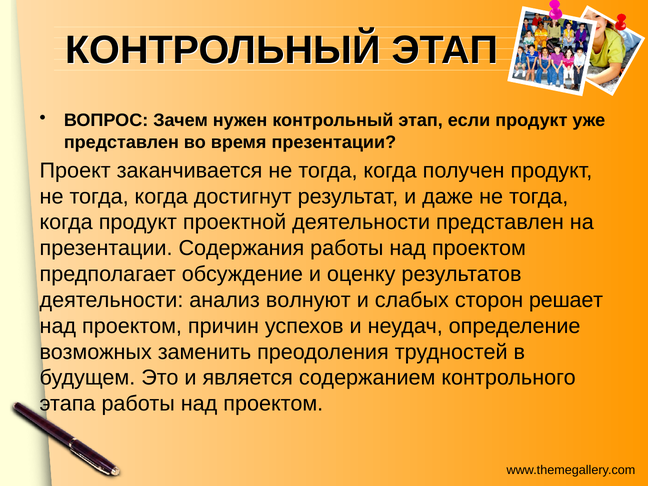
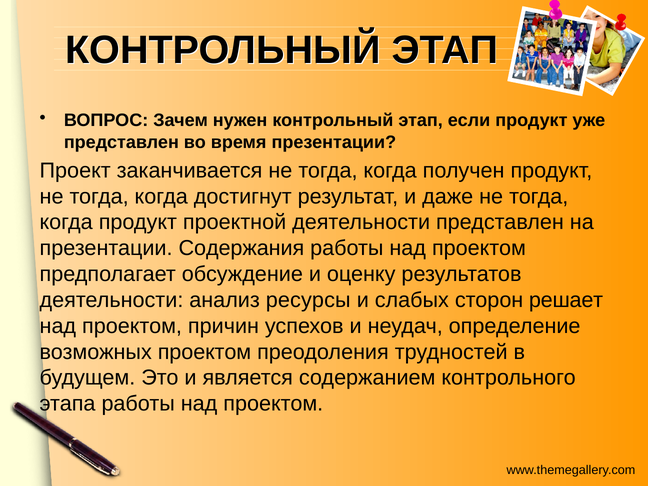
волнуют: волнуют -> ресурсы
возможных заменить: заменить -> проектом
